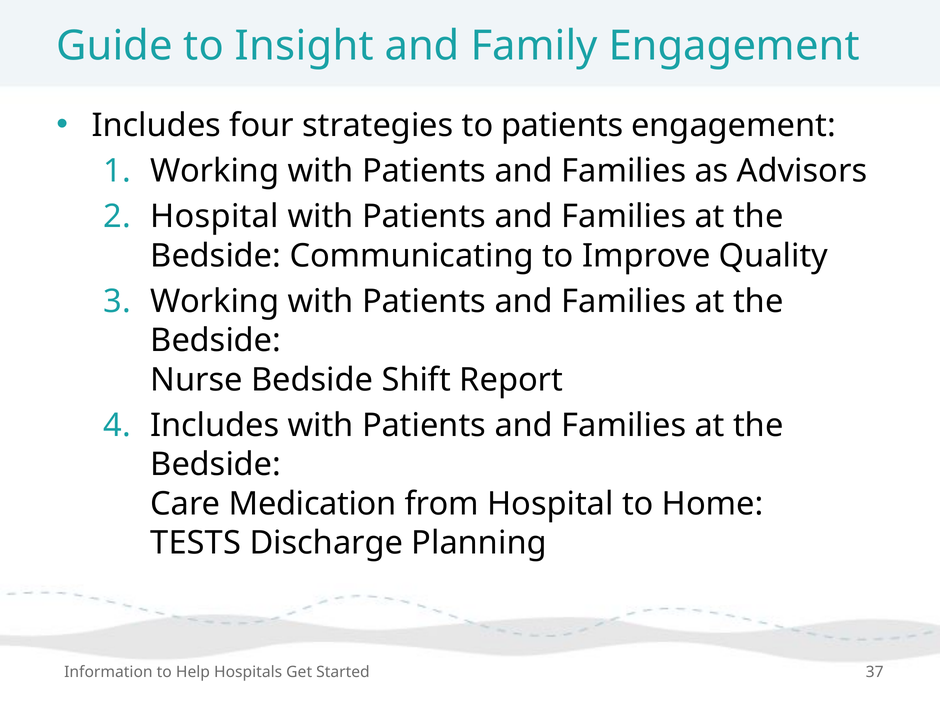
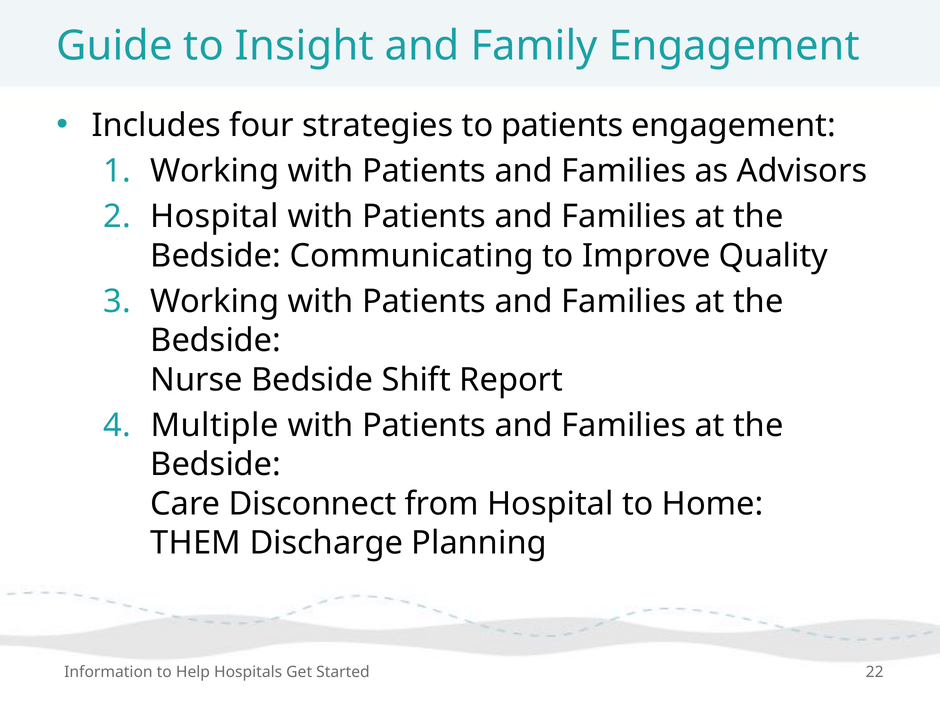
Includes at (215, 425): Includes -> Multiple
Medication: Medication -> Disconnect
TESTS: TESTS -> THEM
37: 37 -> 22
